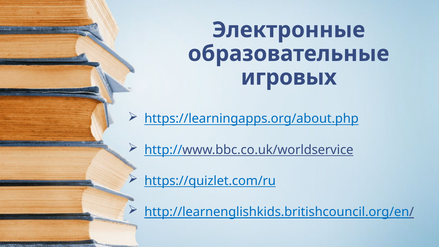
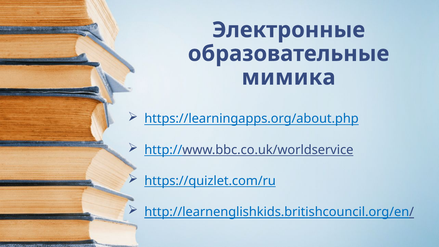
игровых: игровых -> мимика
